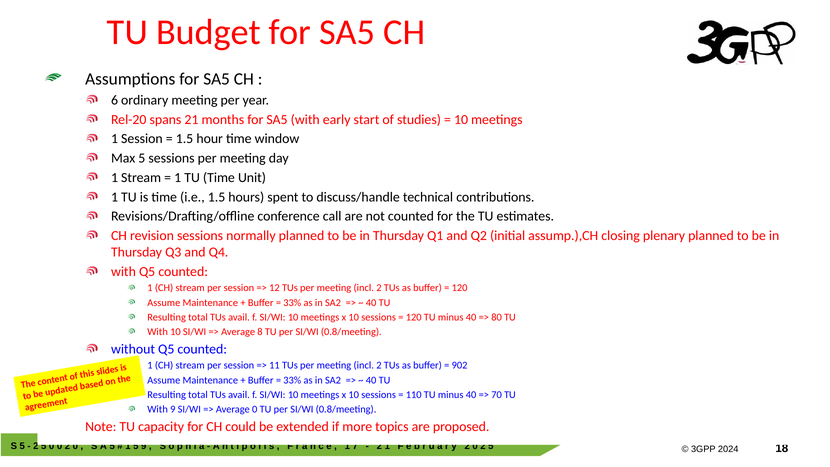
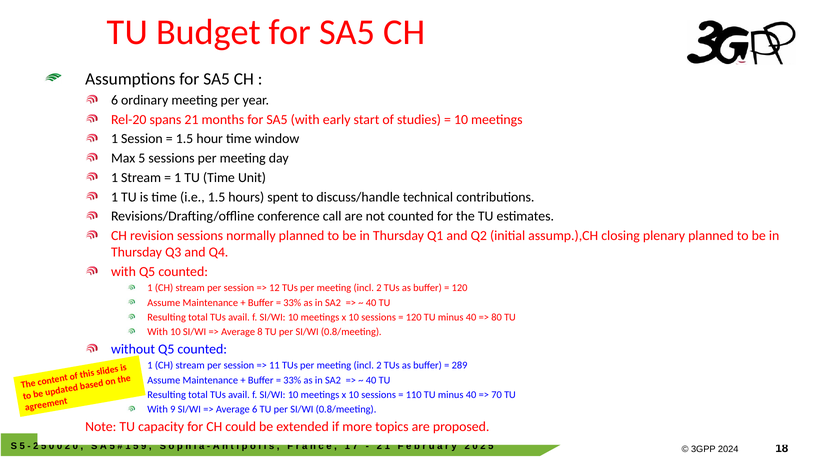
902: 902 -> 289
Average 0: 0 -> 6
